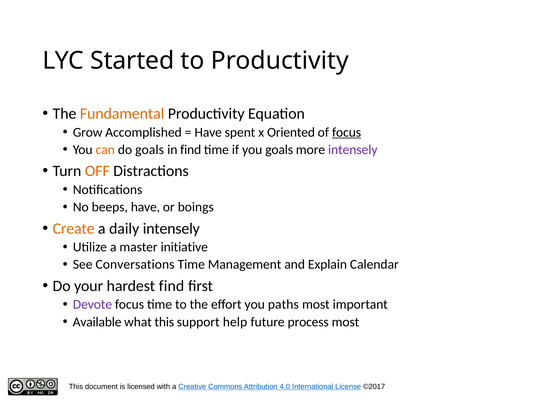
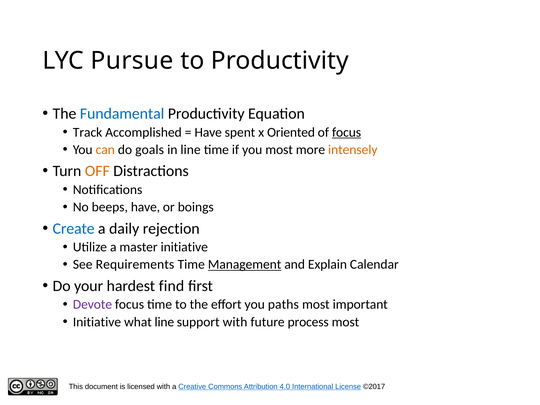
Started: Started -> Pursue
Fundamental colour: orange -> blue
Grow: Grow -> Track
in find: find -> line
you goals: goals -> most
intensely at (353, 150) colour: purple -> orange
Create colour: orange -> blue
daily intensely: intensely -> rejection
Conversations: Conversations -> Requirements
Management underline: none -> present
Available at (97, 322): Available -> Initiative
what this: this -> line
support help: help -> with
